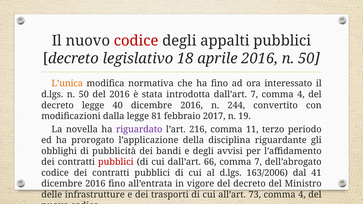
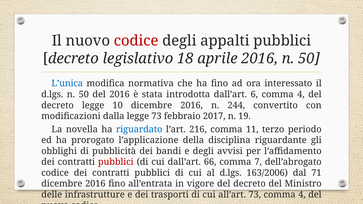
L’unica colour: orange -> blue
dall’art 7: 7 -> 6
40: 40 -> 10
legge 81: 81 -> 73
riguardato colour: purple -> blue
41: 41 -> 71
